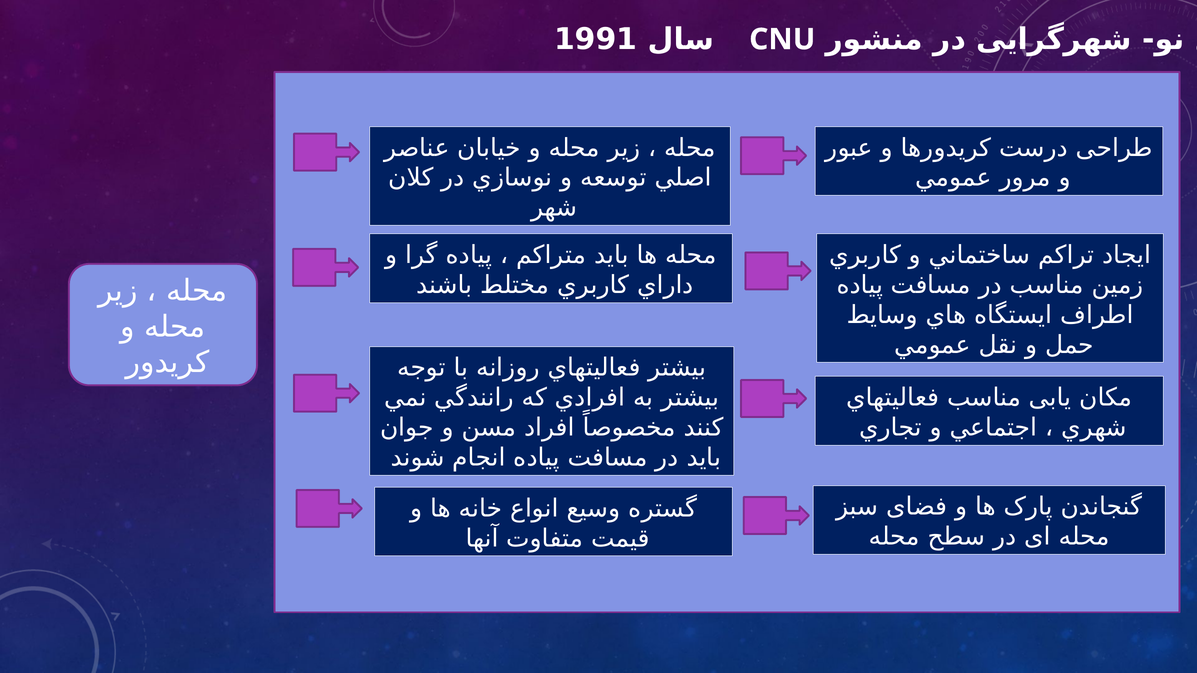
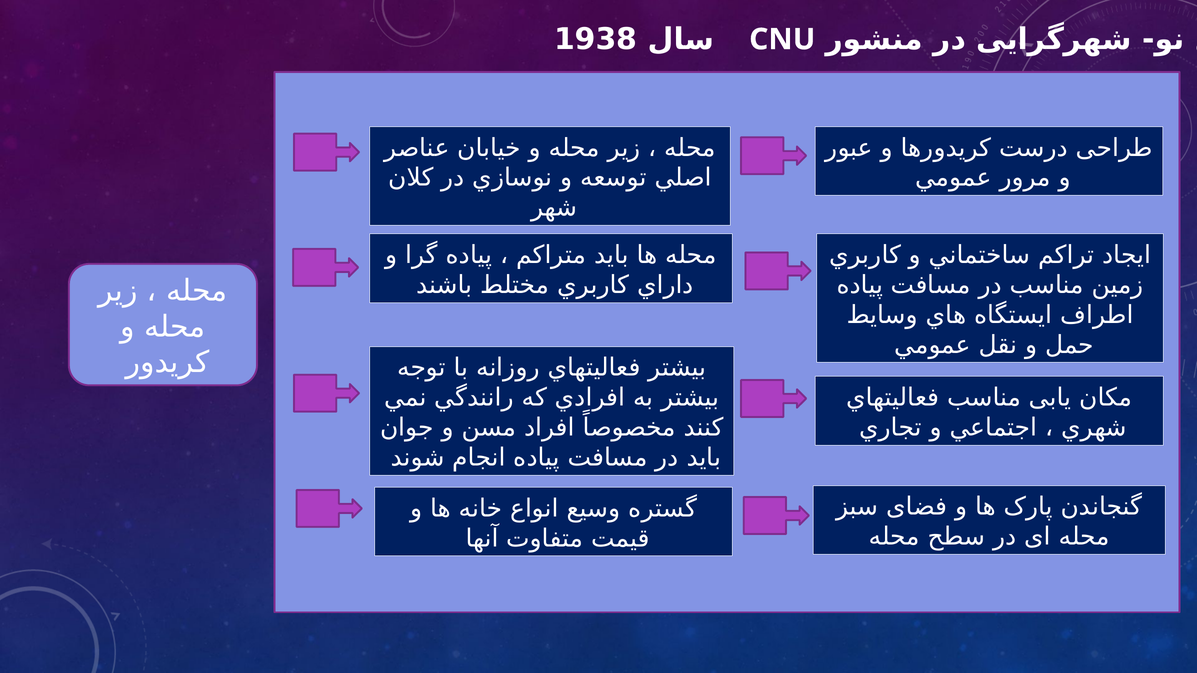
1991: 1991 -> 1938
